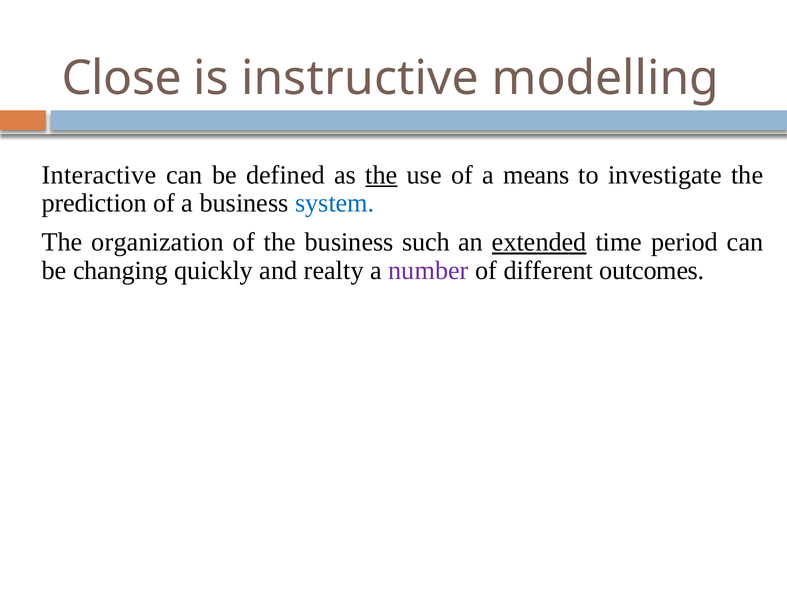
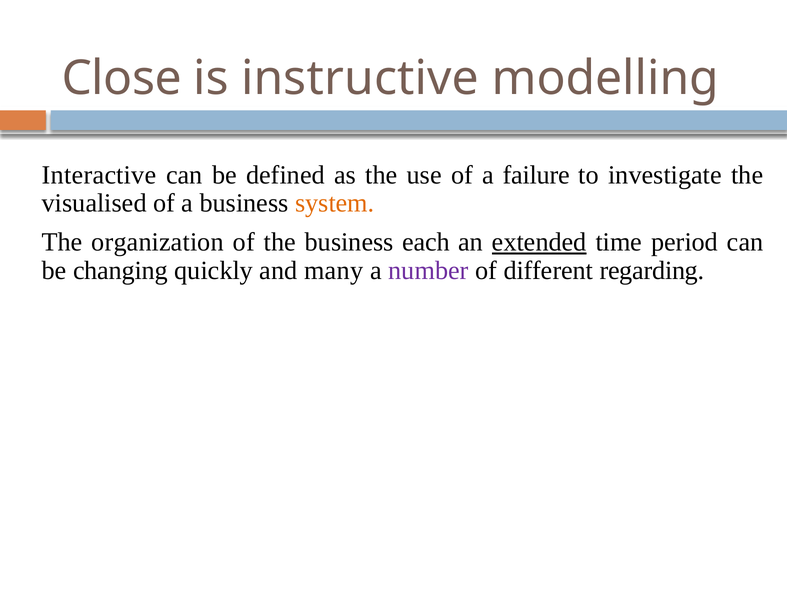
the at (381, 175) underline: present -> none
means: means -> failure
prediction: prediction -> visualised
system colour: blue -> orange
such: such -> each
realty: realty -> many
outcomes: outcomes -> regarding
